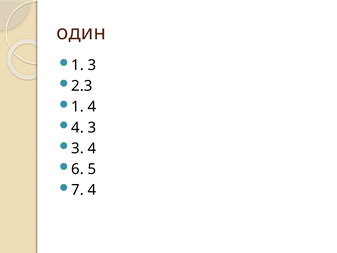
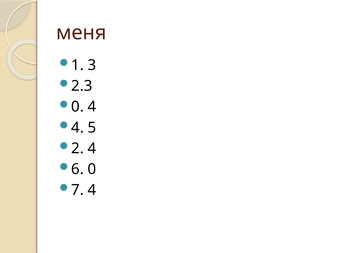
один: один -> меня
1 at (78, 107): 1 -> 0
4 3: 3 -> 5
3 at (78, 148): 3 -> 2
6 5: 5 -> 0
